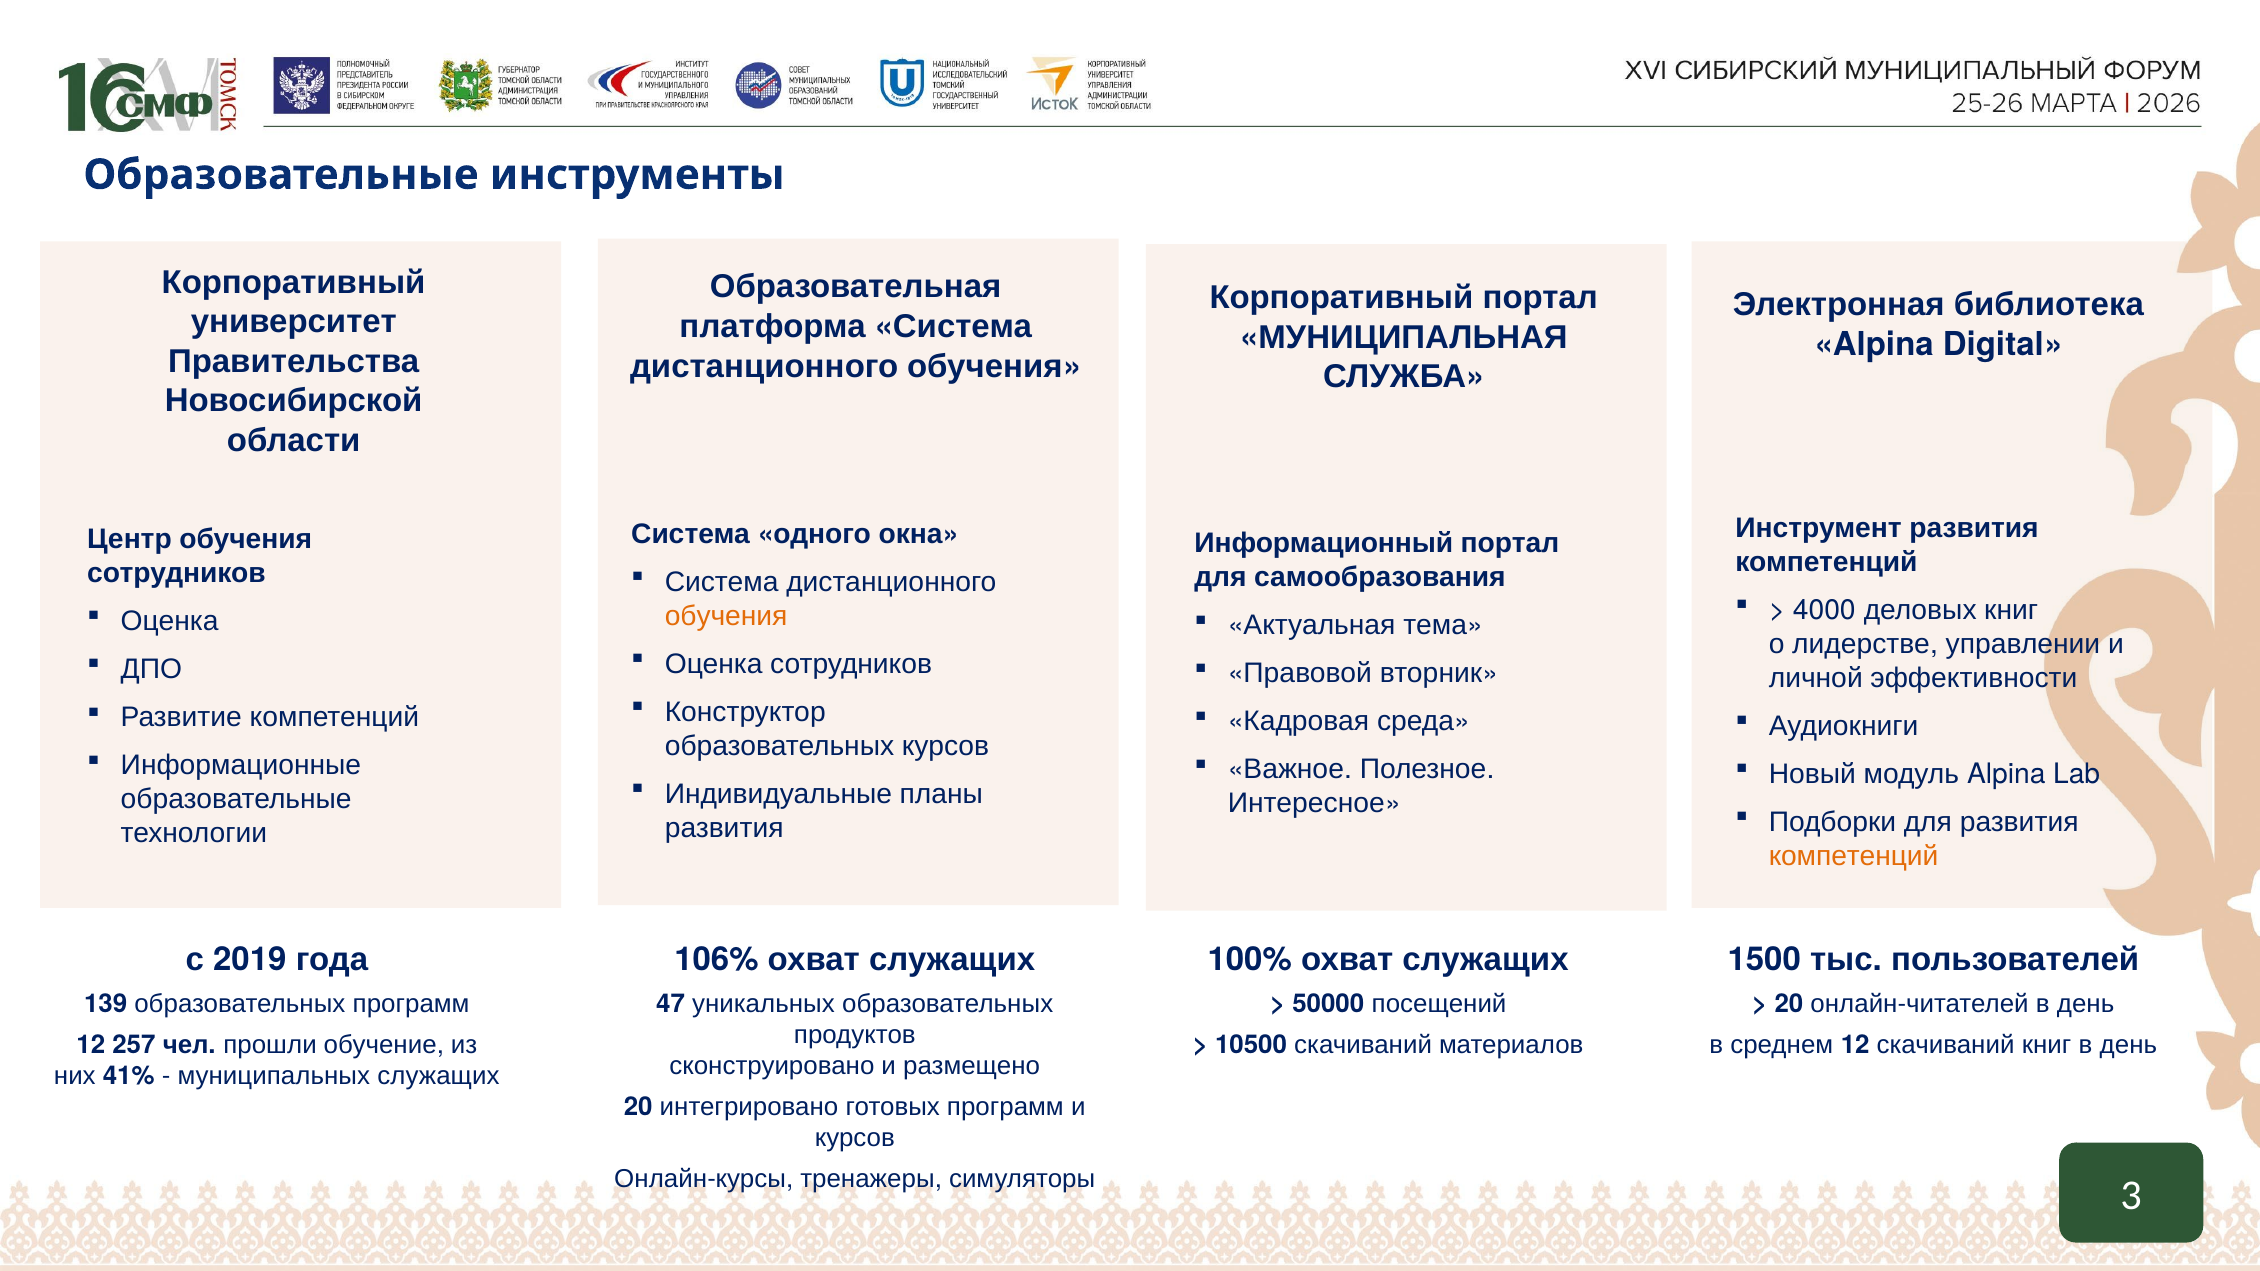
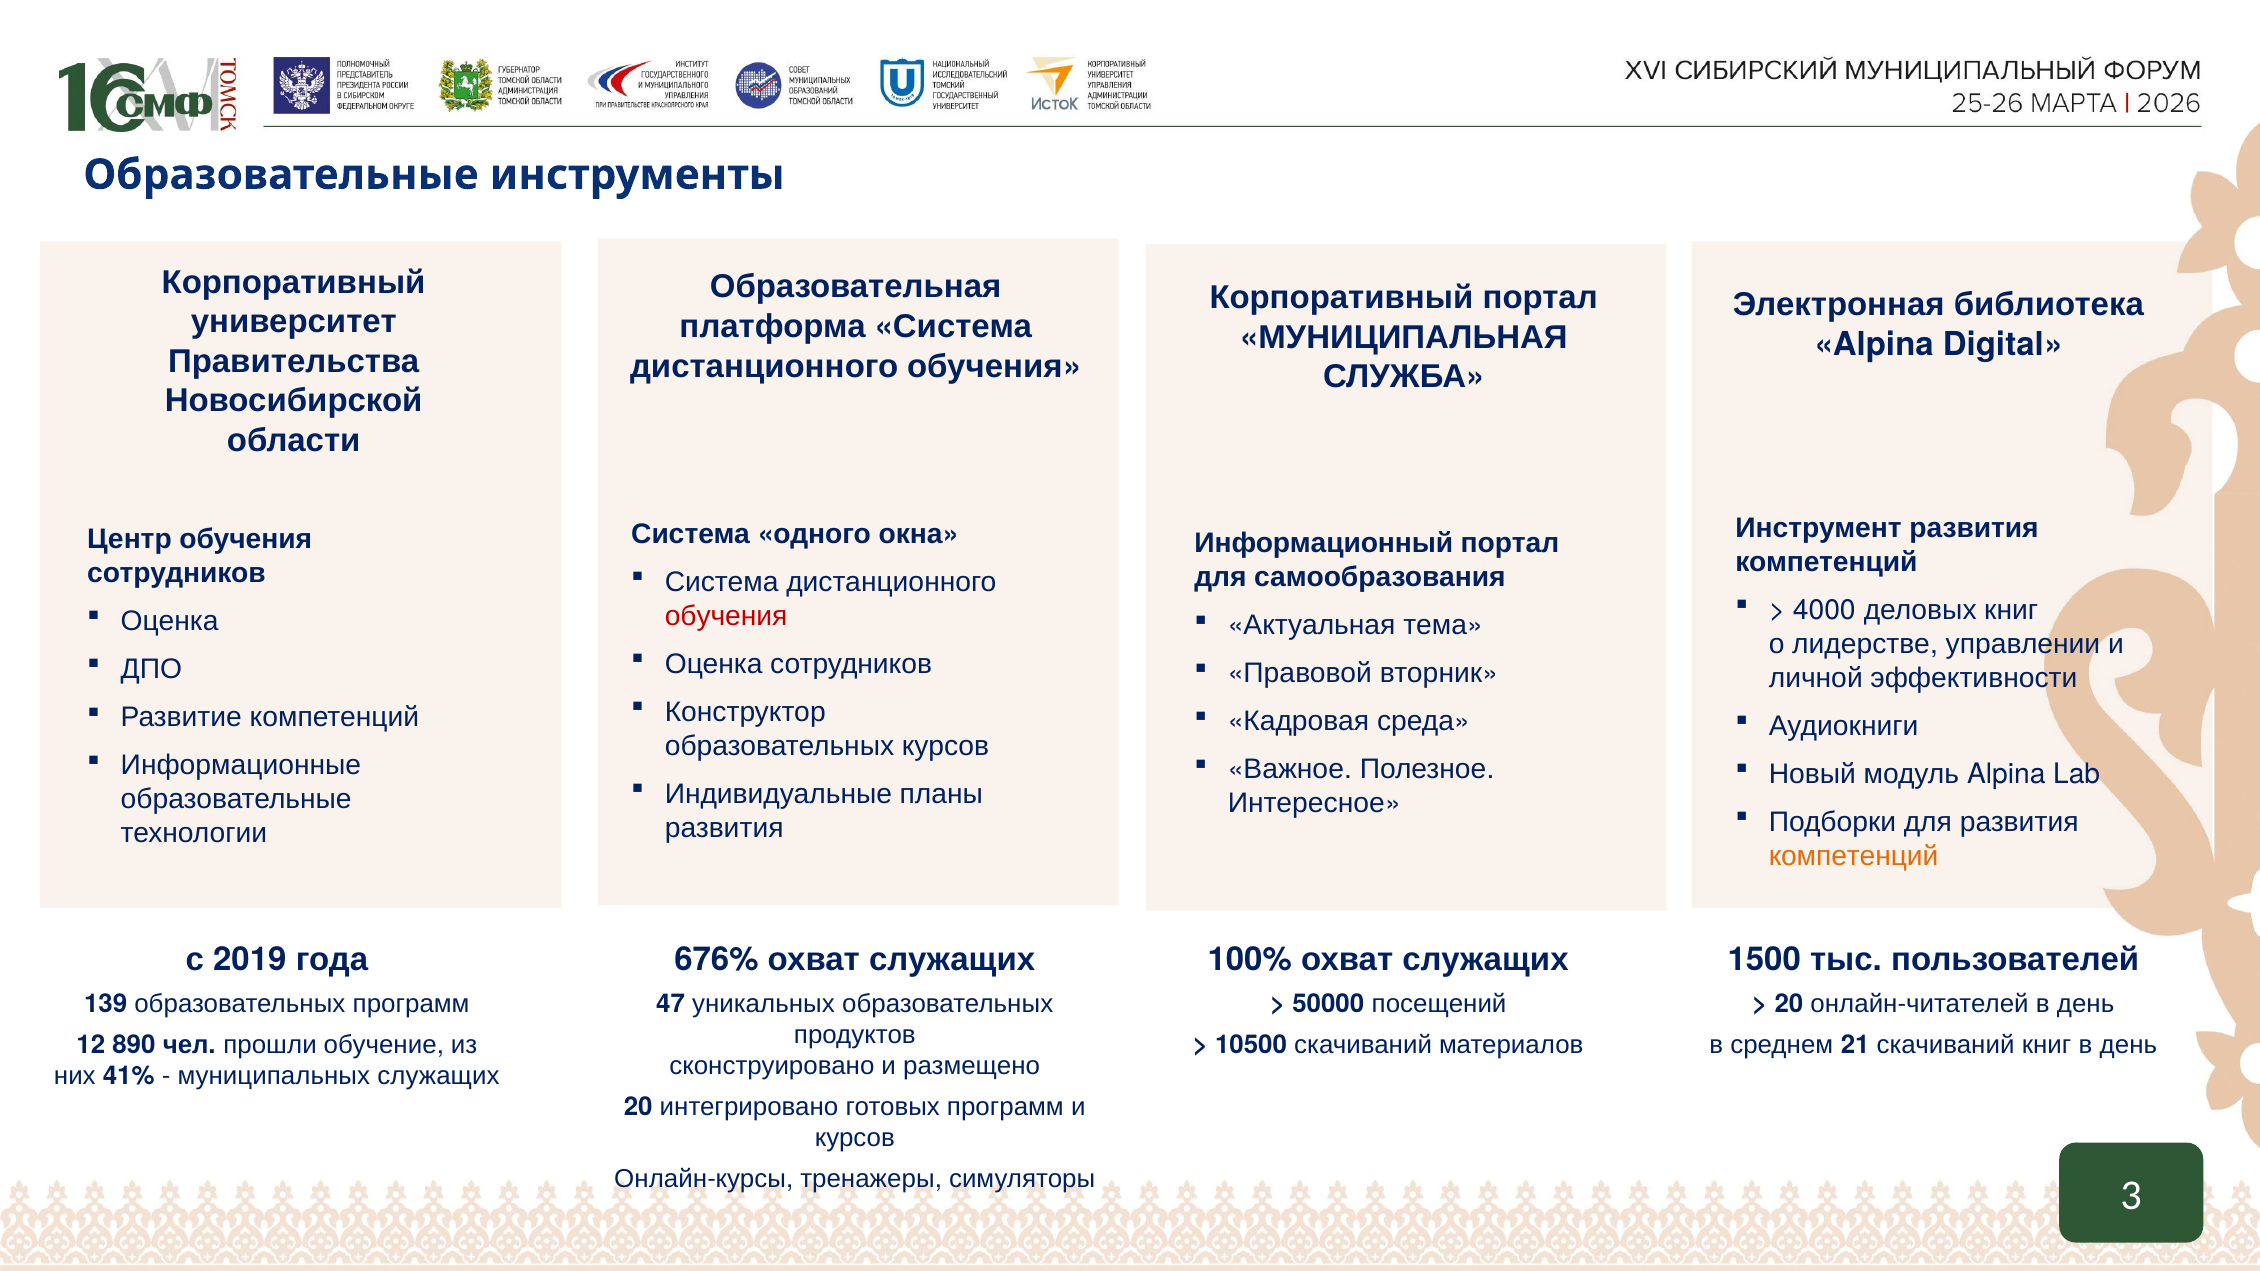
обучения at (726, 616) colour: orange -> red
106%: 106% -> 676%
среднем 12: 12 -> 21
257: 257 -> 890
